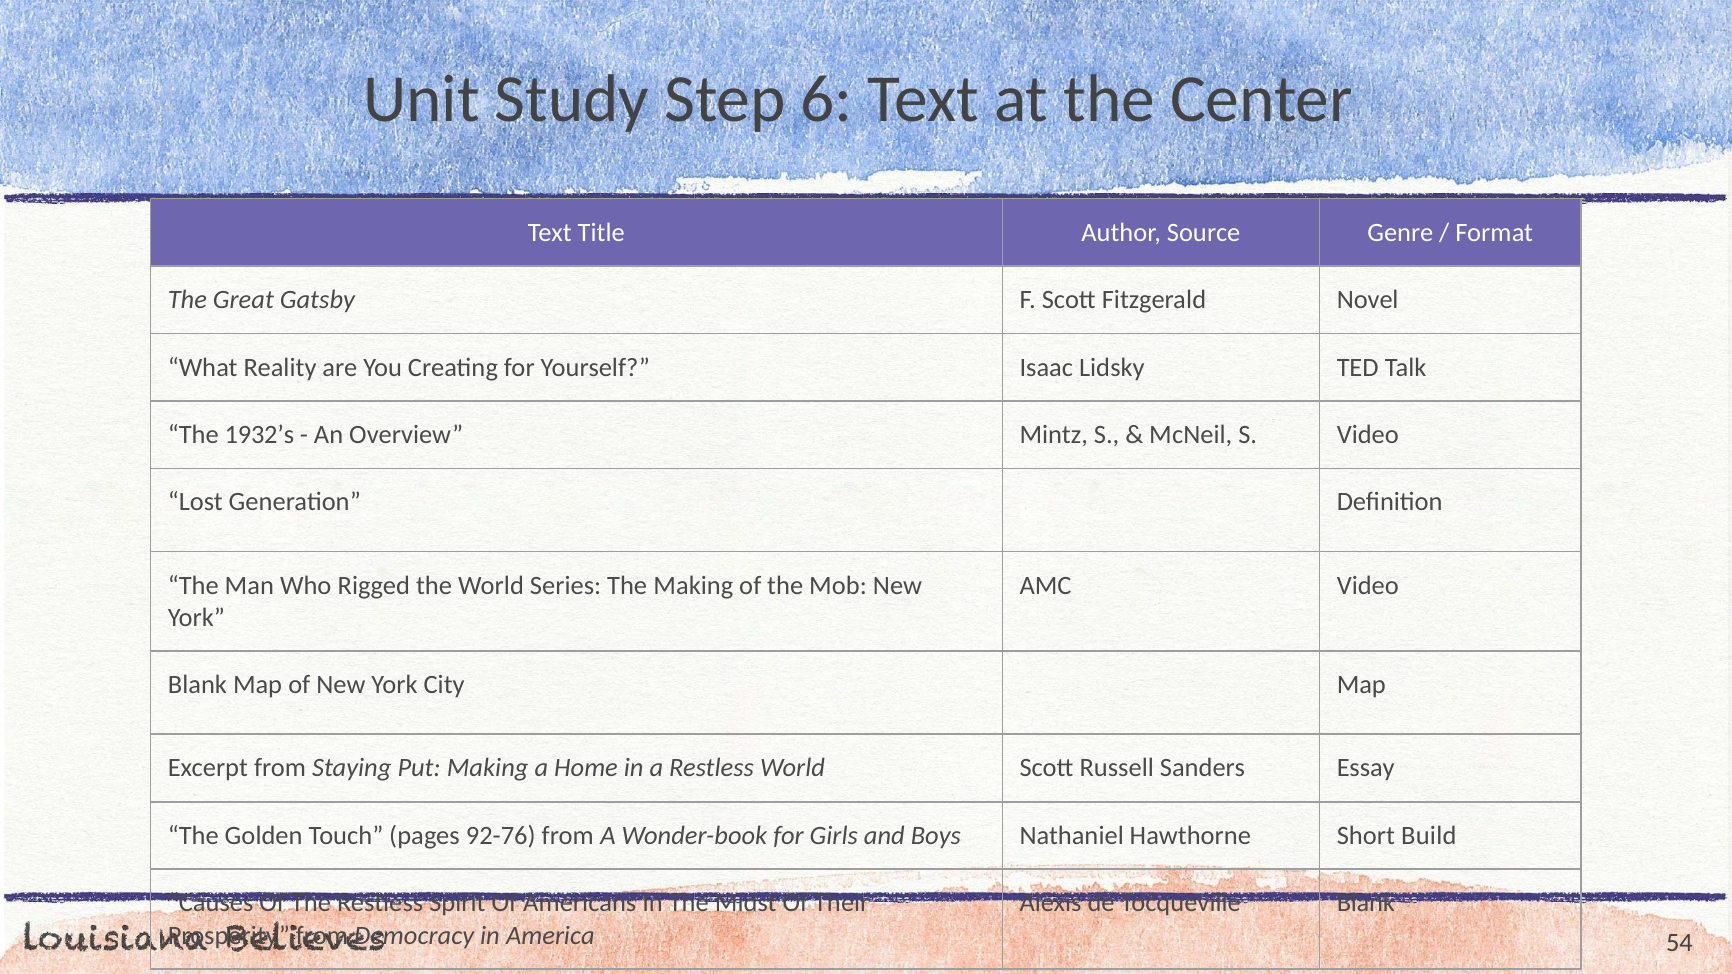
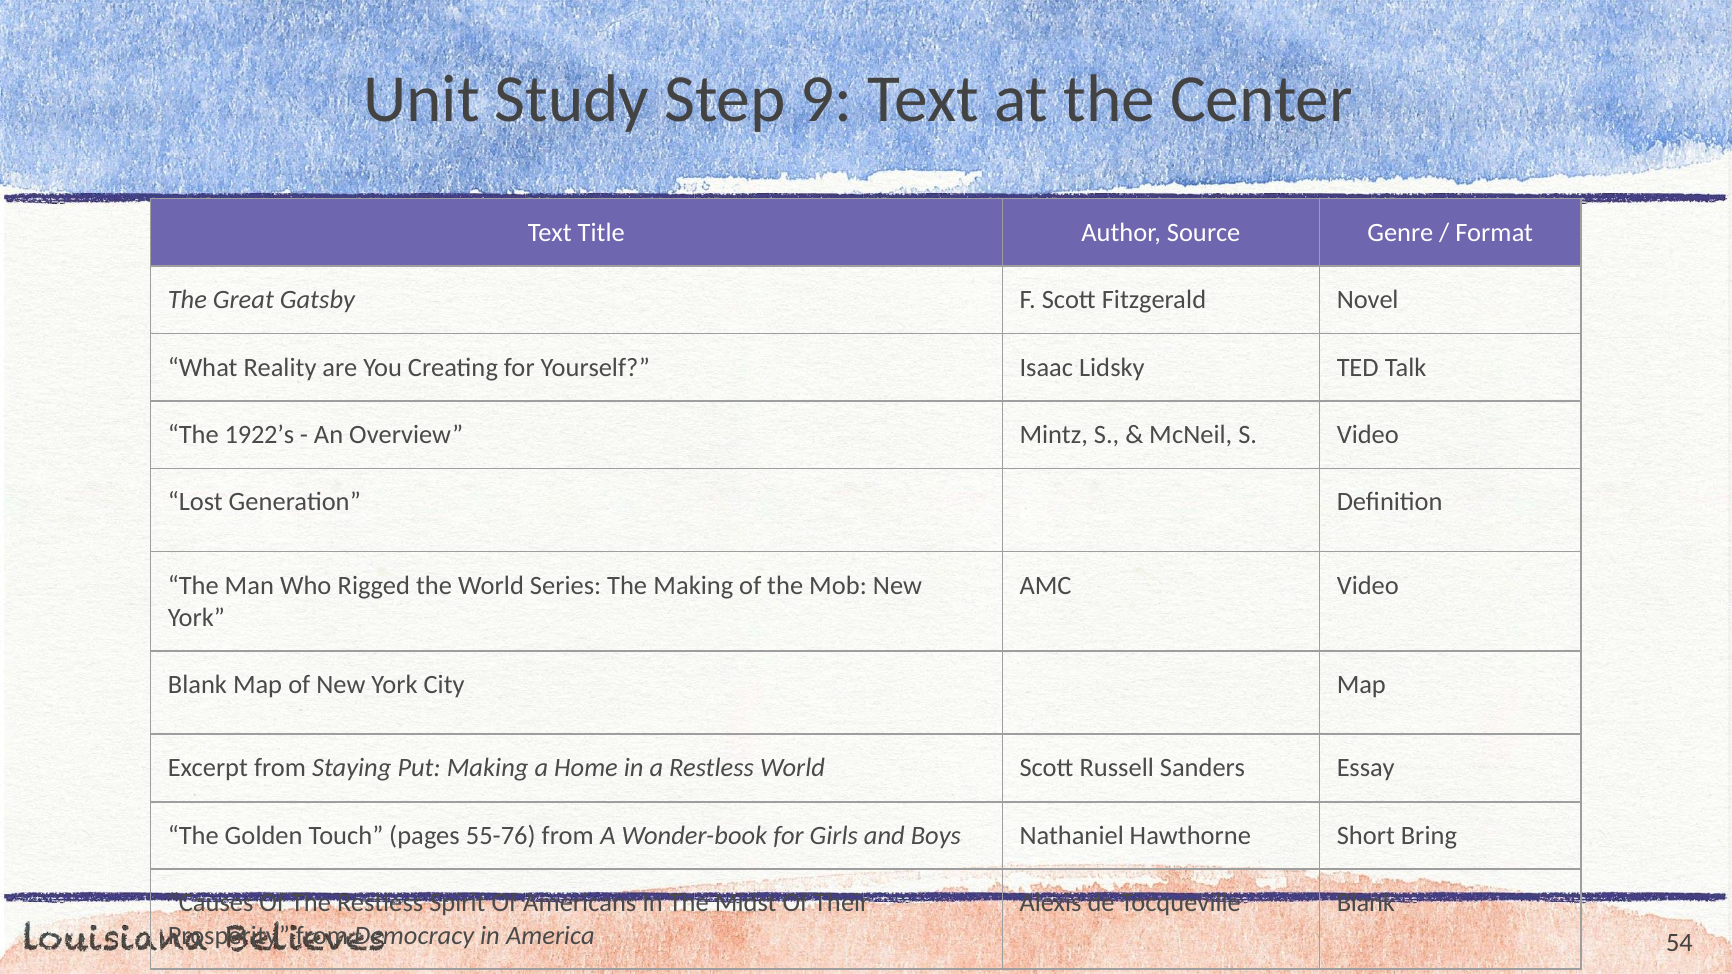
6: 6 -> 9
1932’s: 1932’s -> 1922’s
92-76: 92-76 -> 55-76
Build: Build -> Bring
